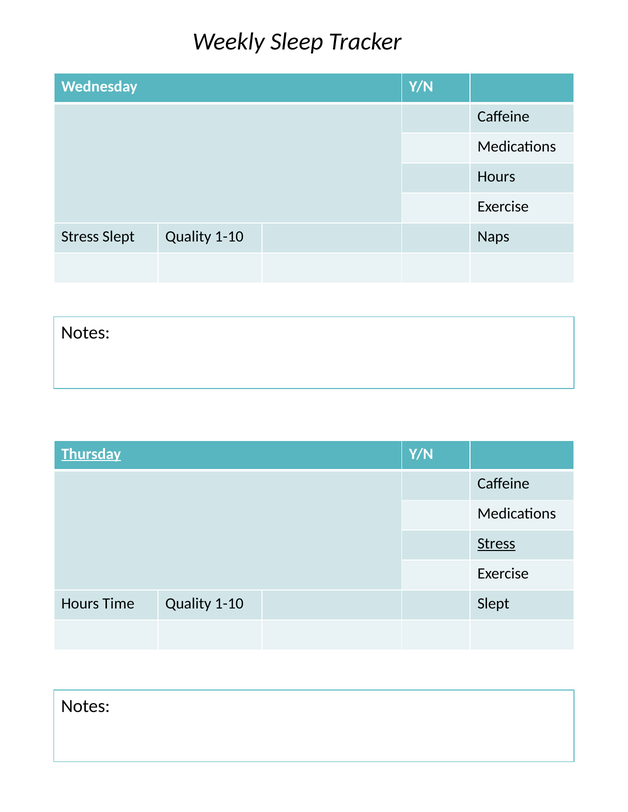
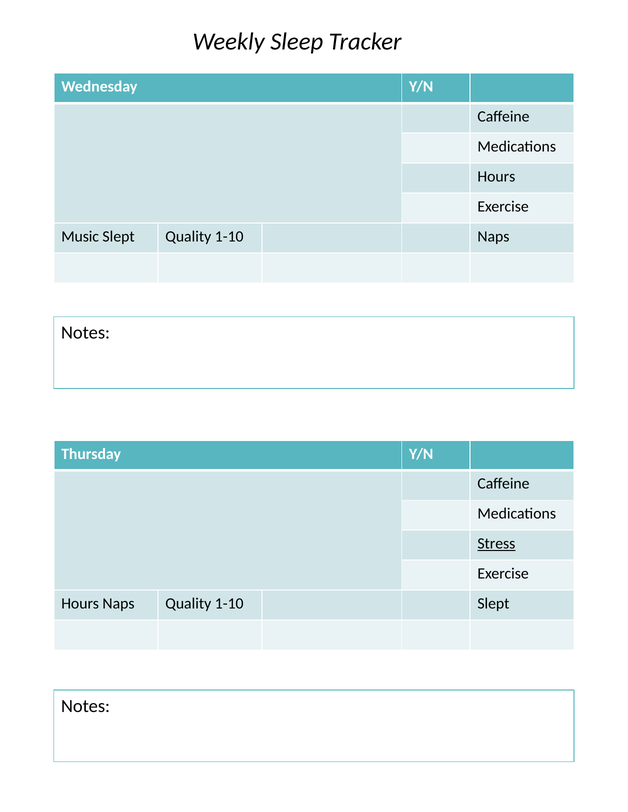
Stress at (80, 237): Stress -> Music
Thursday underline: present -> none
Hours Time: Time -> Naps
